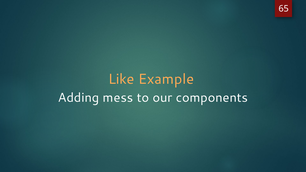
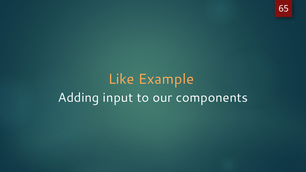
mess: mess -> input
